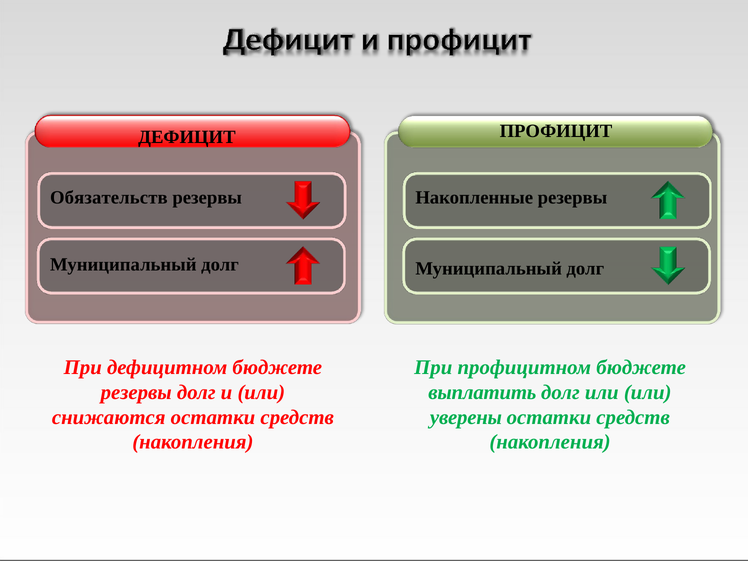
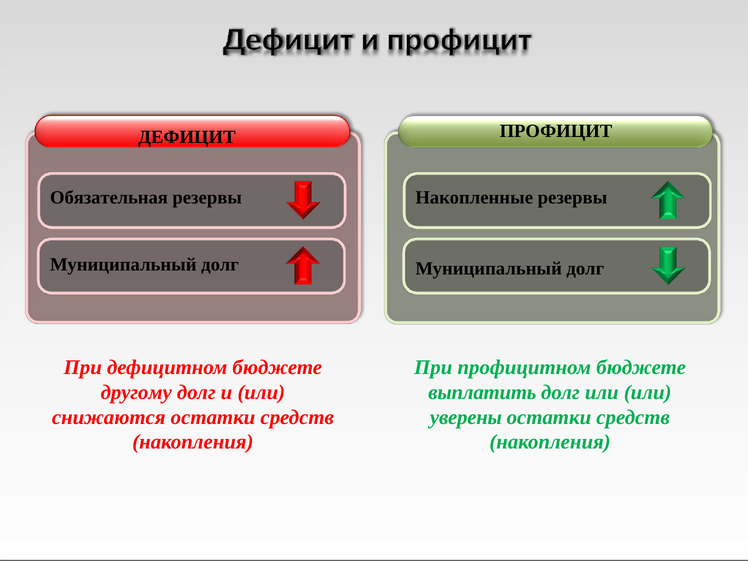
Обязательств: Обязательств -> Обязательная
резервы at (136, 392): резервы -> другому
